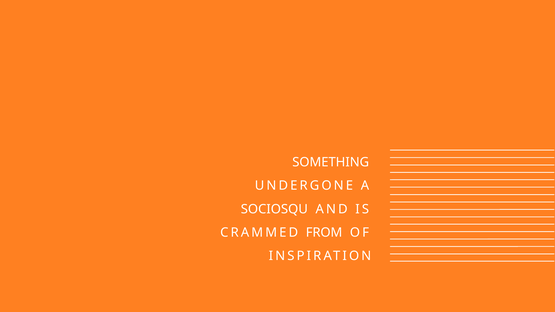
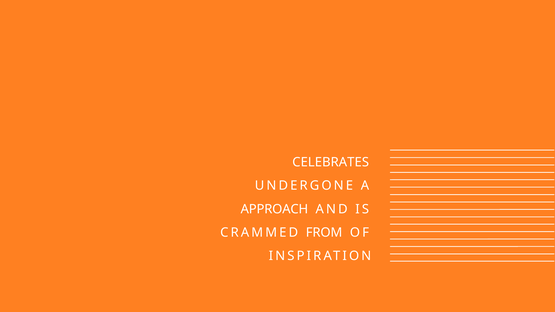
SOMETHING: SOMETHING -> CELEBRATES
SOCIOSQU: SOCIOSQU -> APPROACH
